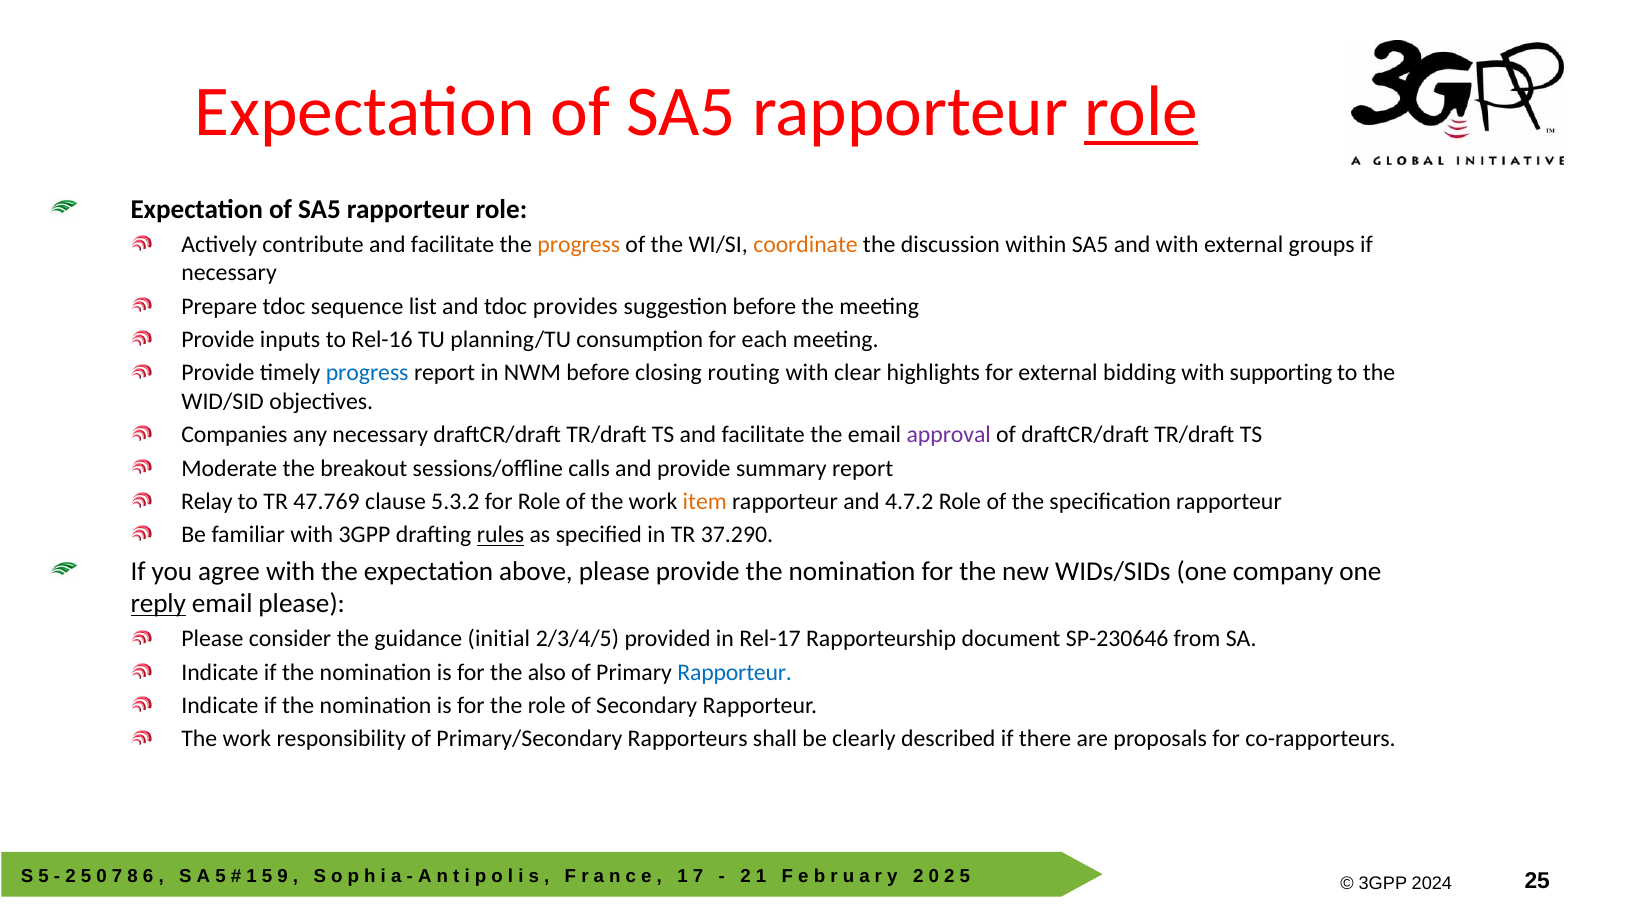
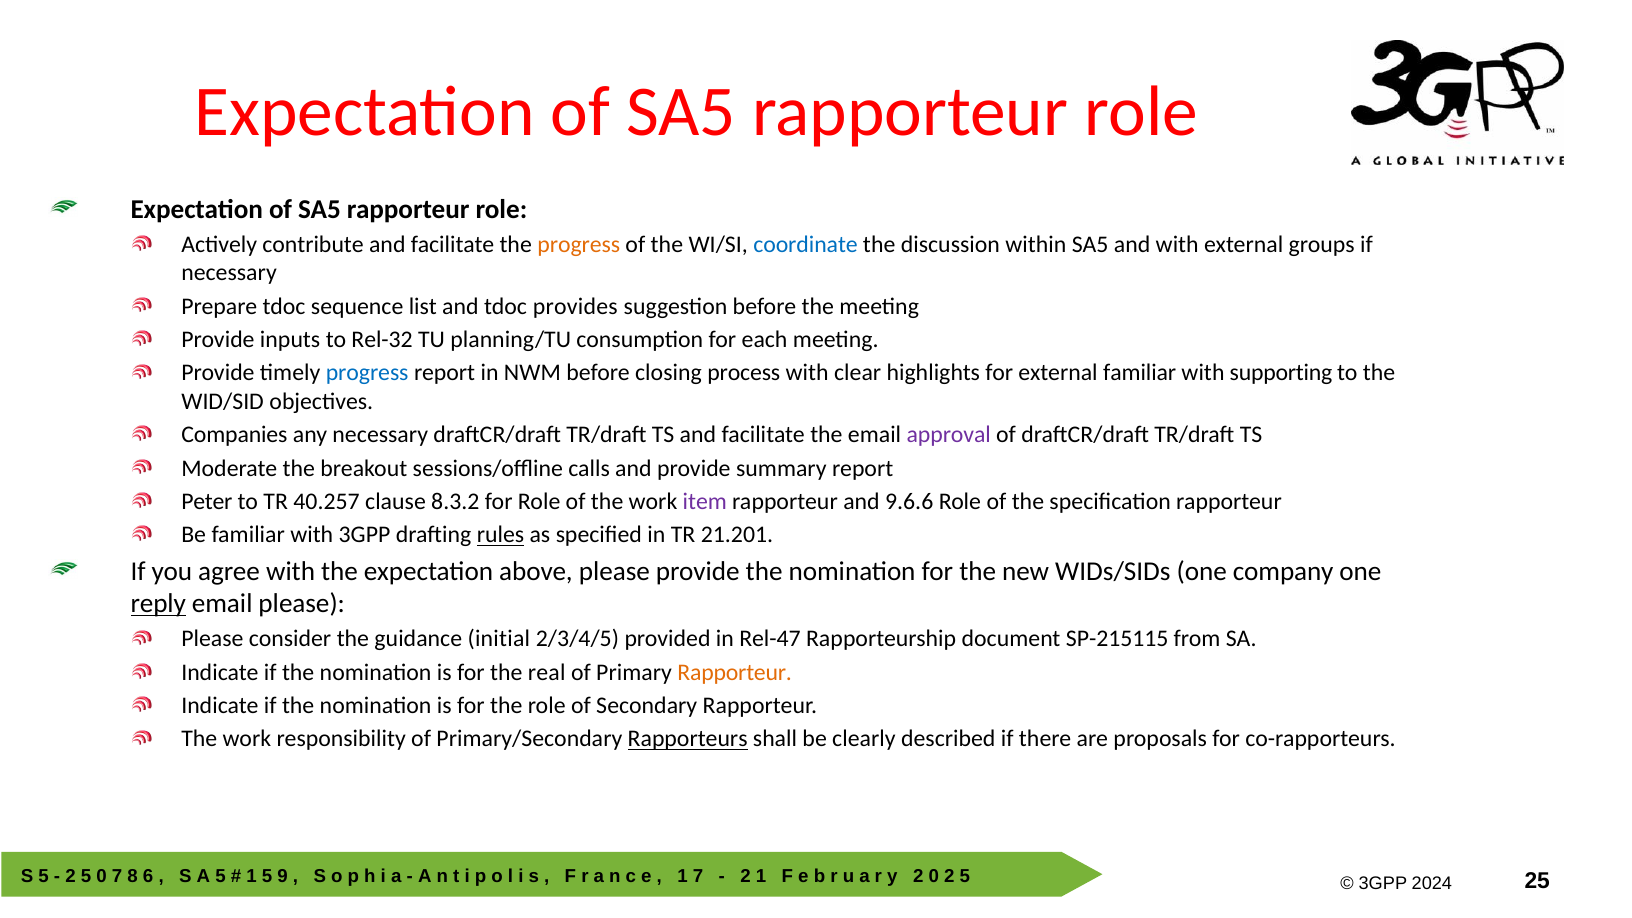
role at (1141, 112) underline: present -> none
coordinate colour: orange -> blue
Rel-16: Rel-16 -> Rel-32
routing: routing -> process
external bidding: bidding -> familiar
Relay: Relay -> Peter
47.769: 47.769 -> 40.257
5.3.2: 5.3.2 -> 8.3.2
item colour: orange -> purple
4.7.2: 4.7.2 -> 9.6.6
37.290: 37.290 -> 21.201
Rel-17: Rel-17 -> Rel-47
SP-230646: SP-230646 -> SP-215115
also: also -> real
Rapporteur at (735, 672) colour: blue -> orange
Rapporteurs underline: none -> present
